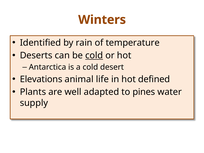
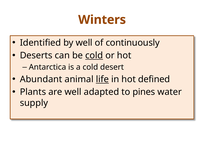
by rain: rain -> well
temperature: temperature -> continuously
Elevations: Elevations -> Abundant
life underline: none -> present
